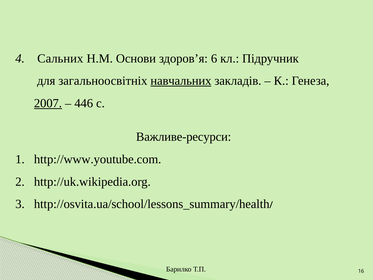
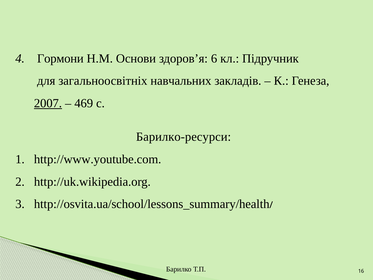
Сальних: Сальних -> Гормони
навчальних underline: present -> none
446: 446 -> 469
Важливе-ресурси: Важливе-ресурси -> Барилко-ресурси
